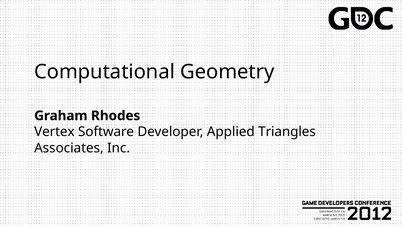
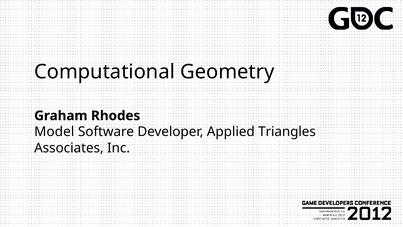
Vertex: Vertex -> Model
